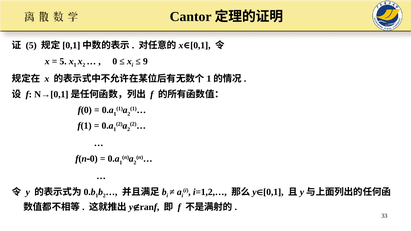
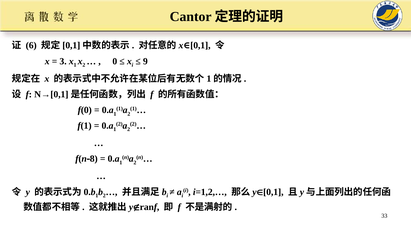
5 at (31, 46): 5 -> 6
5 at (63, 62): 5 -> 3
0 at (94, 159): 0 -> 8
